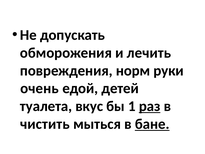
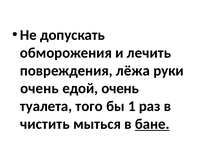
норм: норм -> лёжа
едой детей: детей -> очень
вкус: вкус -> того
раз underline: present -> none
